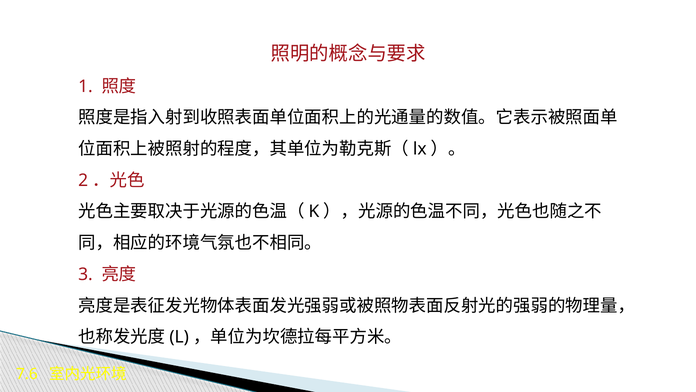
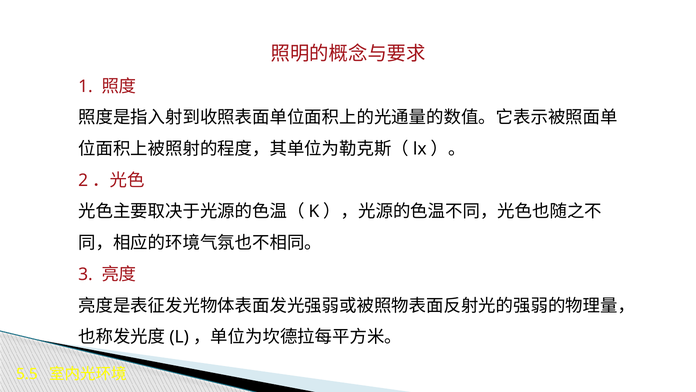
7.6: 7.6 -> 5.5
